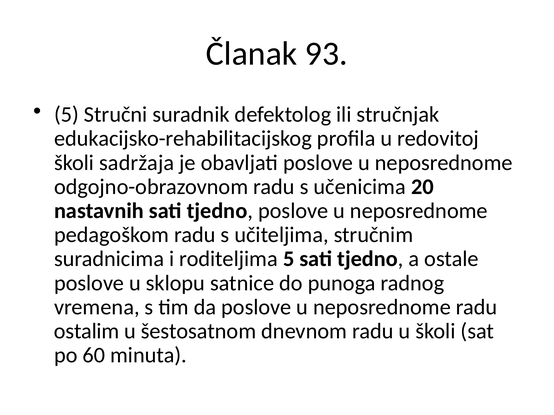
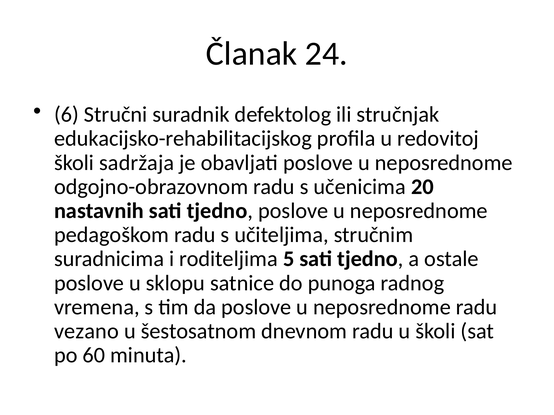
93: 93 -> 24
5 at (66, 115): 5 -> 6
ostalim: ostalim -> vezano
